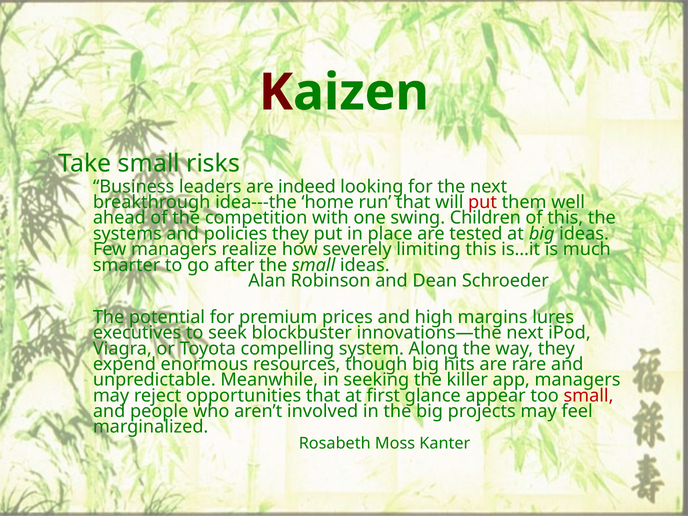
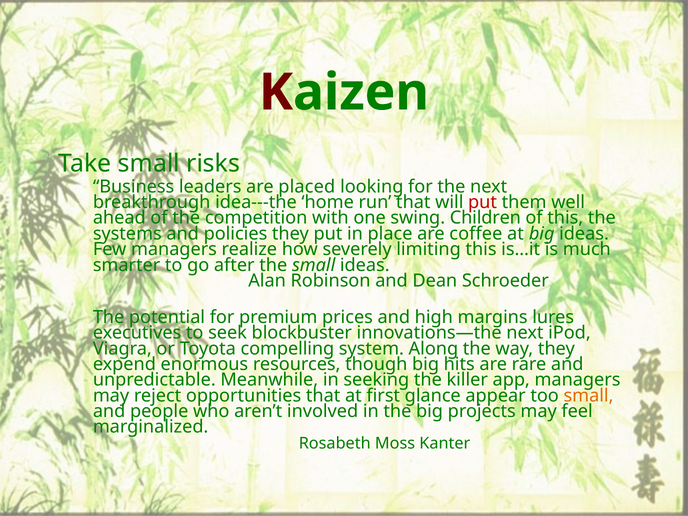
indeed: indeed -> placed
tested: tested -> coffee
small at (589, 396) colour: red -> orange
